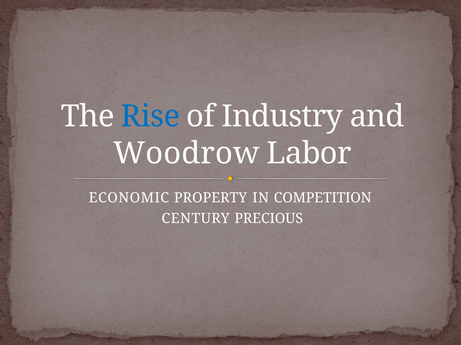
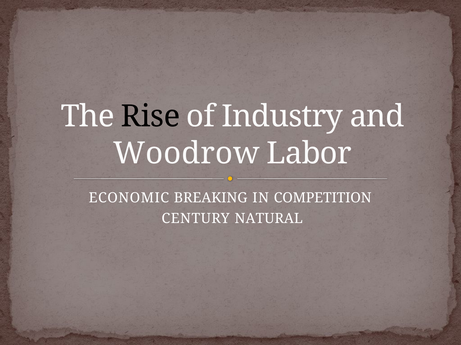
Rise colour: blue -> black
PROPERTY: PROPERTY -> BREAKING
PRECIOUS: PRECIOUS -> NATURAL
